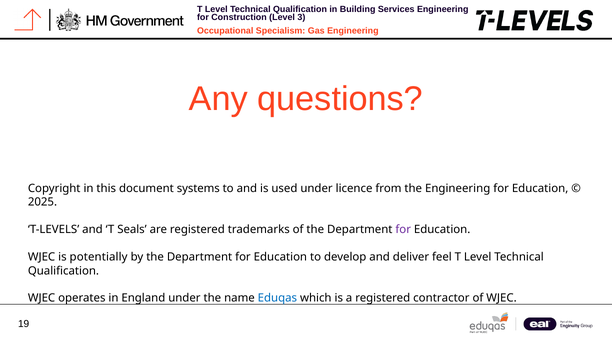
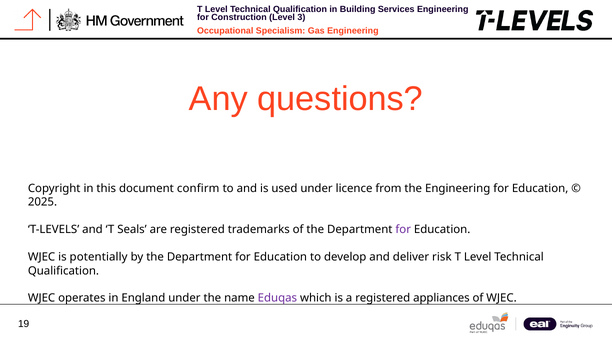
systems: systems -> confirm
feel: feel -> risk
Eduqas colour: blue -> purple
contractor: contractor -> appliances
